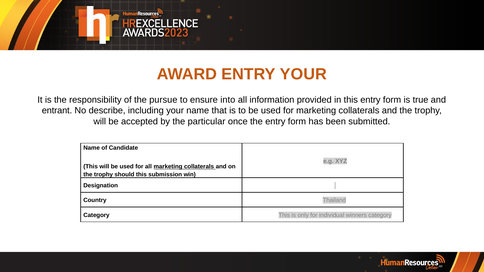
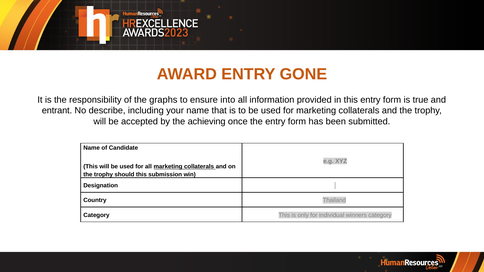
ENTRY YOUR: YOUR -> GONE
pursue: pursue -> graphs
particular: particular -> achieving
